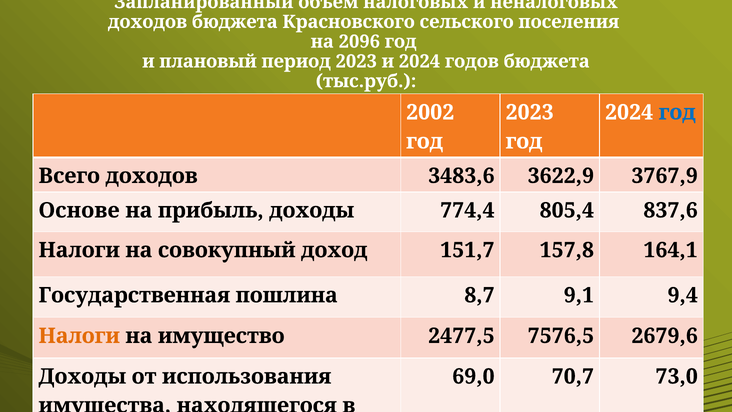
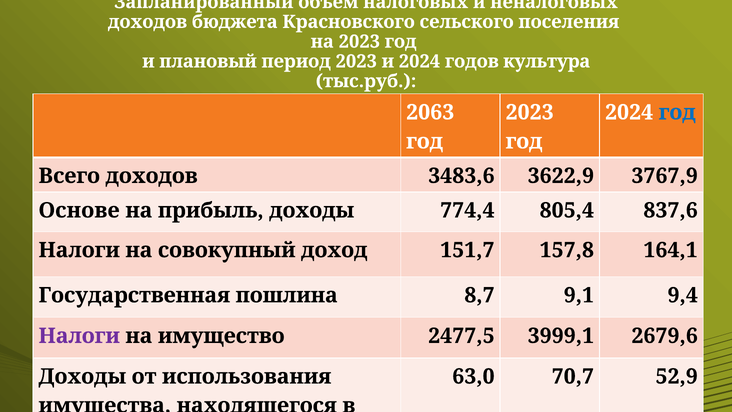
на 2096: 2096 -> 2023
годов бюджета: бюджета -> культура
2002: 2002 -> 2063
Налоги at (79, 336) colour: orange -> purple
7576,5: 7576,5 -> 3999,1
69,0: 69,0 -> 63,0
73,0: 73,0 -> 52,9
